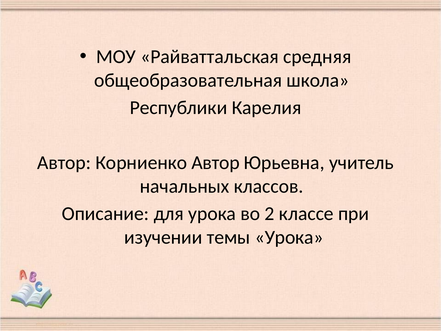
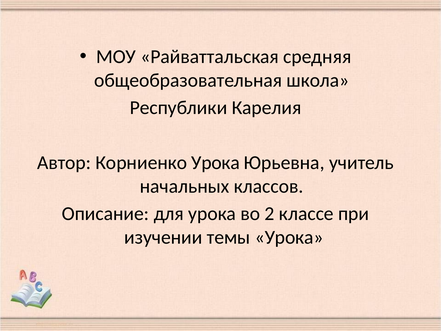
Корниенко Автор: Автор -> Урока
